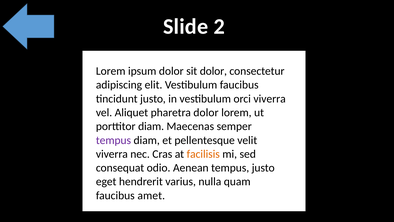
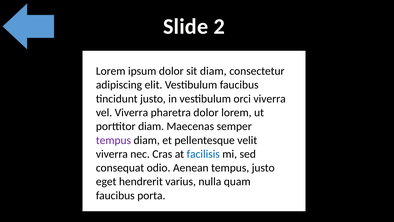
sit dolor: dolor -> diam
vel Aliquet: Aliquet -> Viverra
facilisis colour: orange -> blue
amet: amet -> porta
